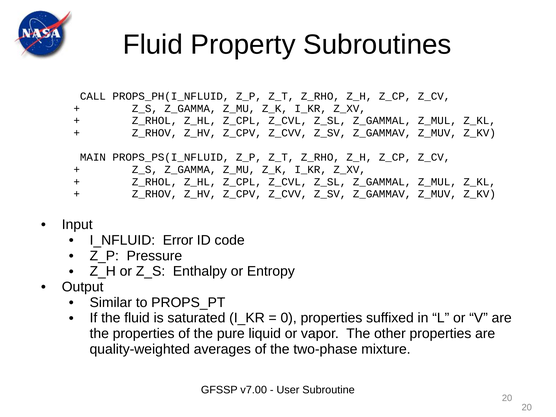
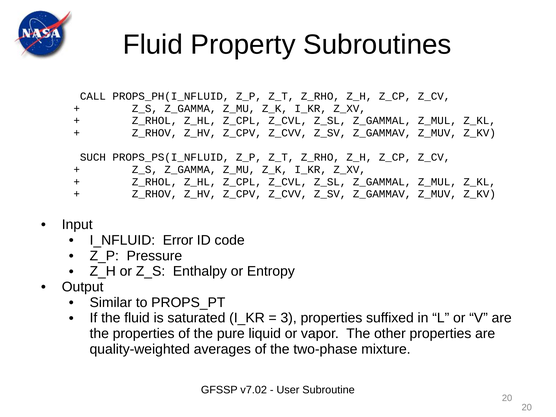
MAIN: MAIN -> SUCH
0: 0 -> 3
v7.00: v7.00 -> v7.02
